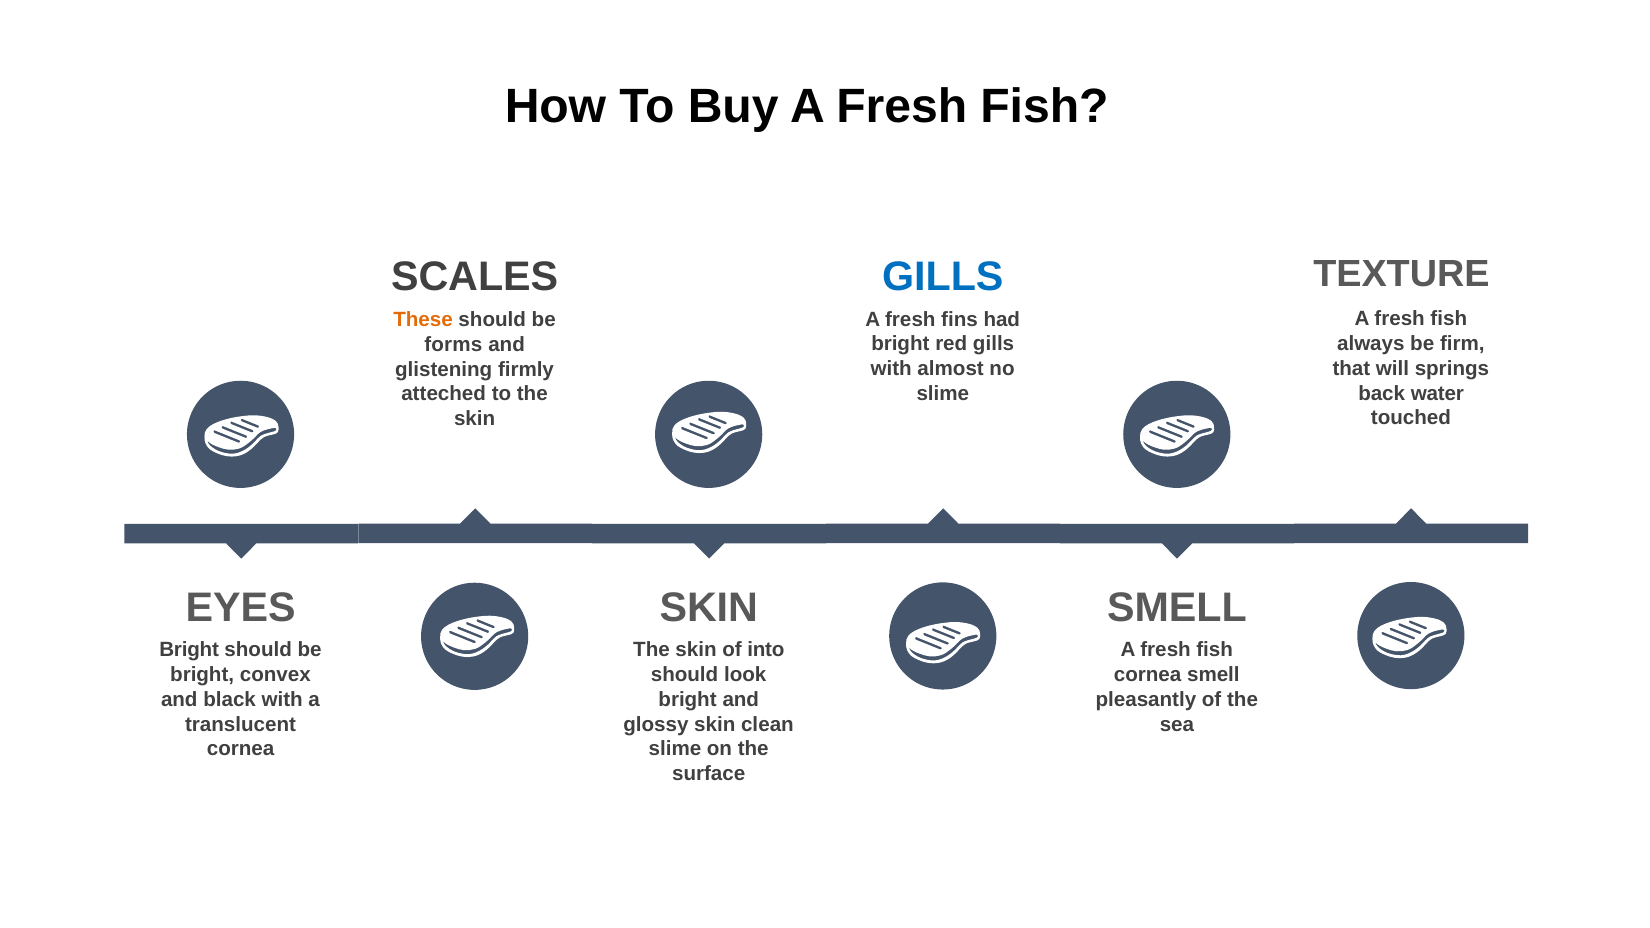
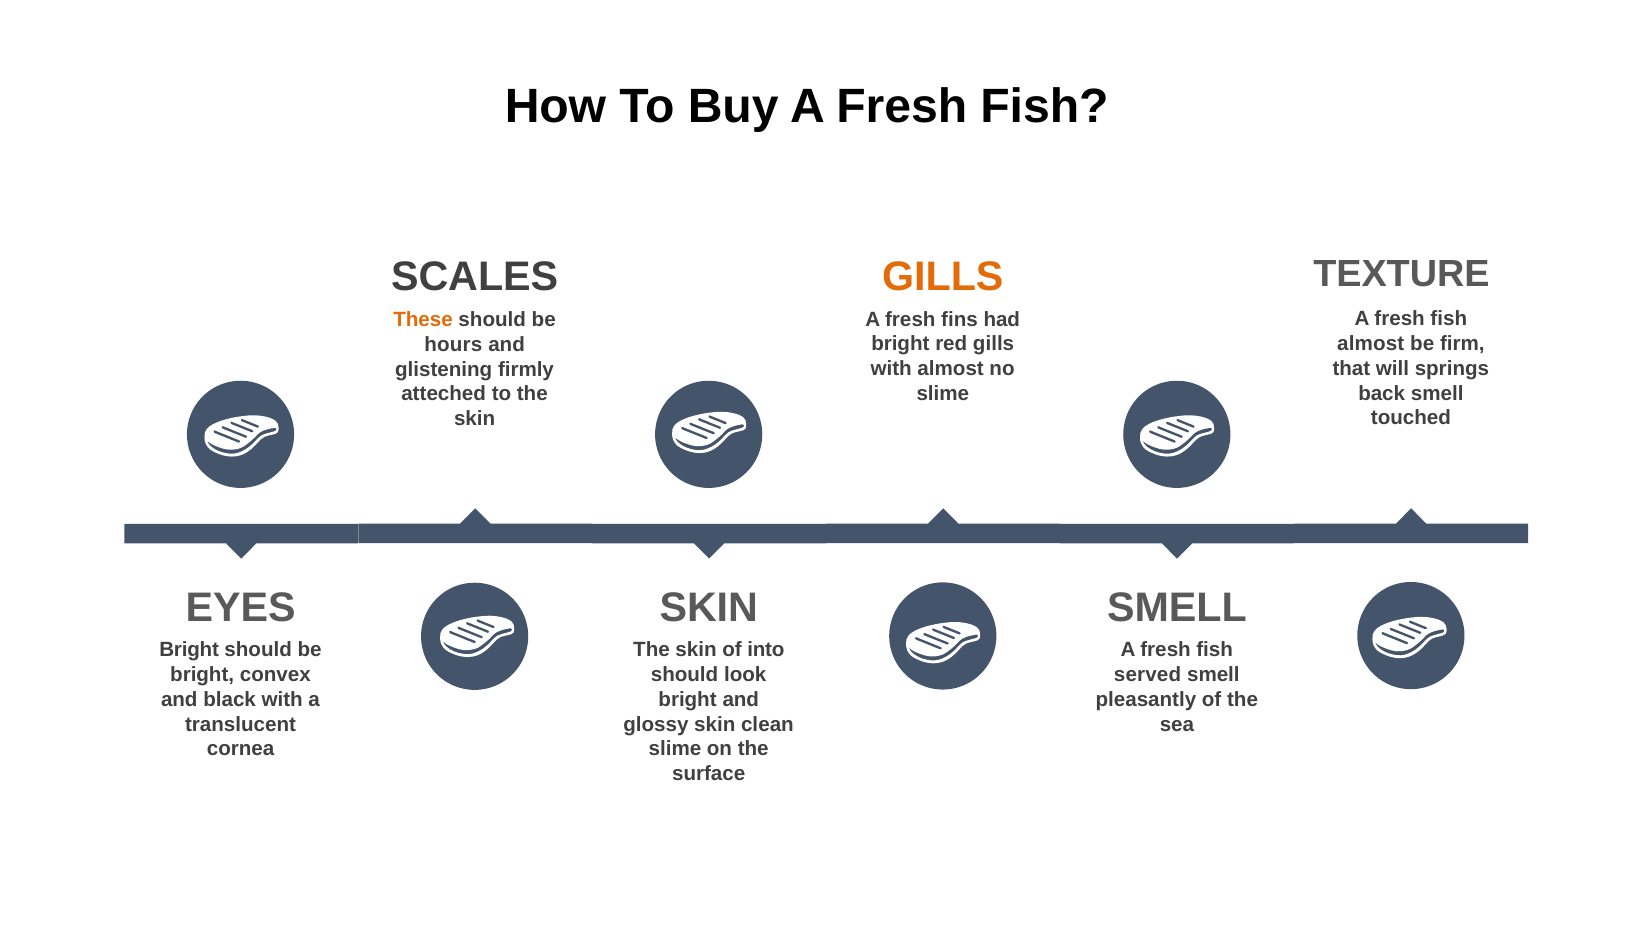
GILLS at (943, 277) colour: blue -> orange
always at (1371, 344): always -> almost
forms: forms -> hours
back water: water -> smell
cornea at (1148, 675): cornea -> served
